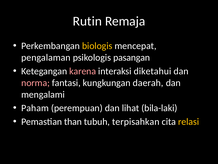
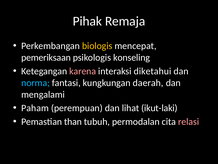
Rutin: Rutin -> Pihak
pengalaman: pengalaman -> pemeriksaan
pasangan: pasangan -> konseling
norma colour: pink -> light blue
bila-laki: bila-laki -> ikut-laki
terpisahkan: terpisahkan -> permodalan
relasi colour: yellow -> pink
